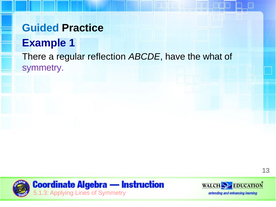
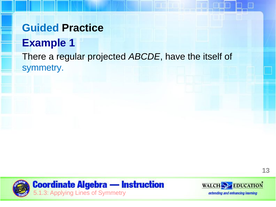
reflection: reflection -> projected
what: what -> itself
symmetry at (43, 68) colour: purple -> blue
